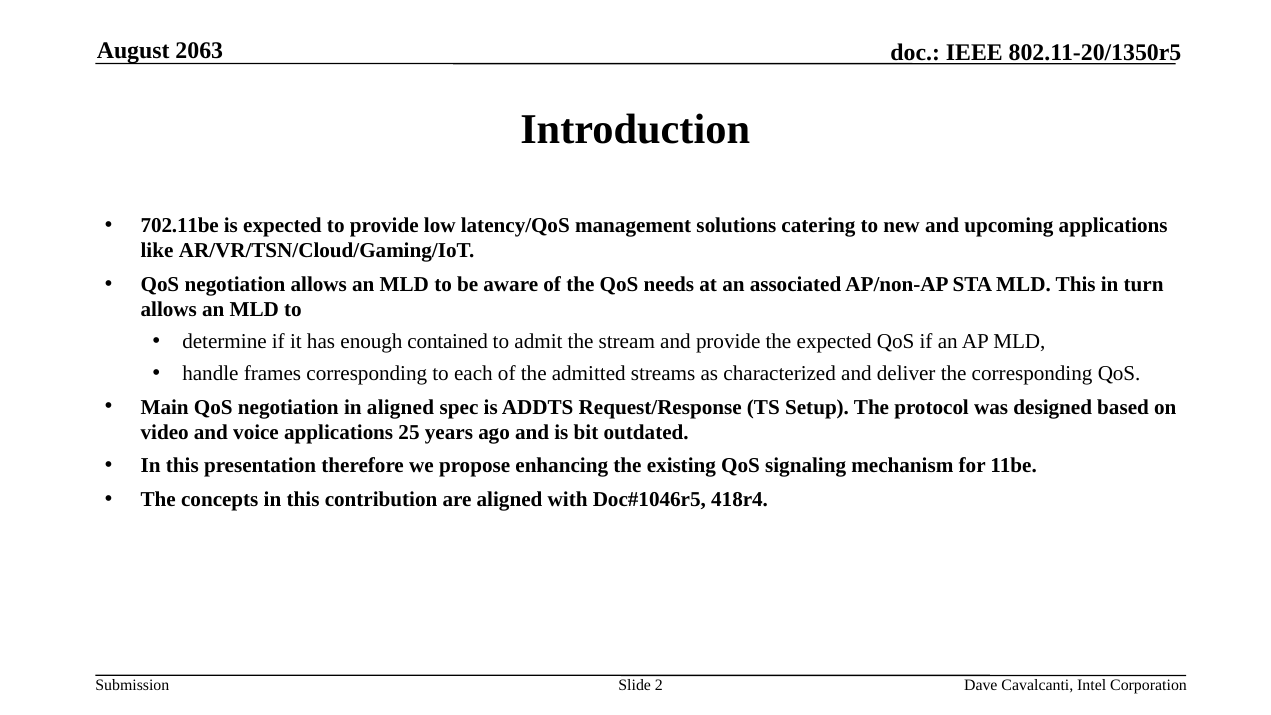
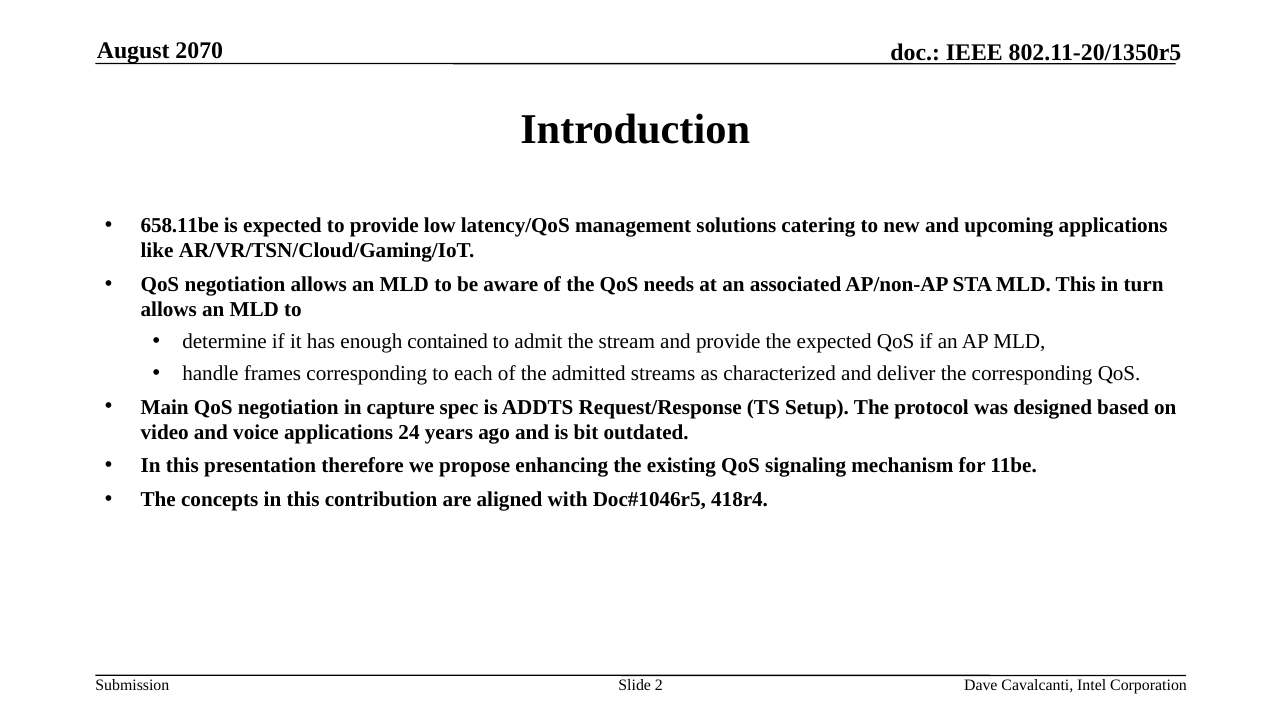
2063: 2063 -> 2070
702.11be: 702.11be -> 658.11be
in aligned: aligned -> capture
25: 25 -> 24
